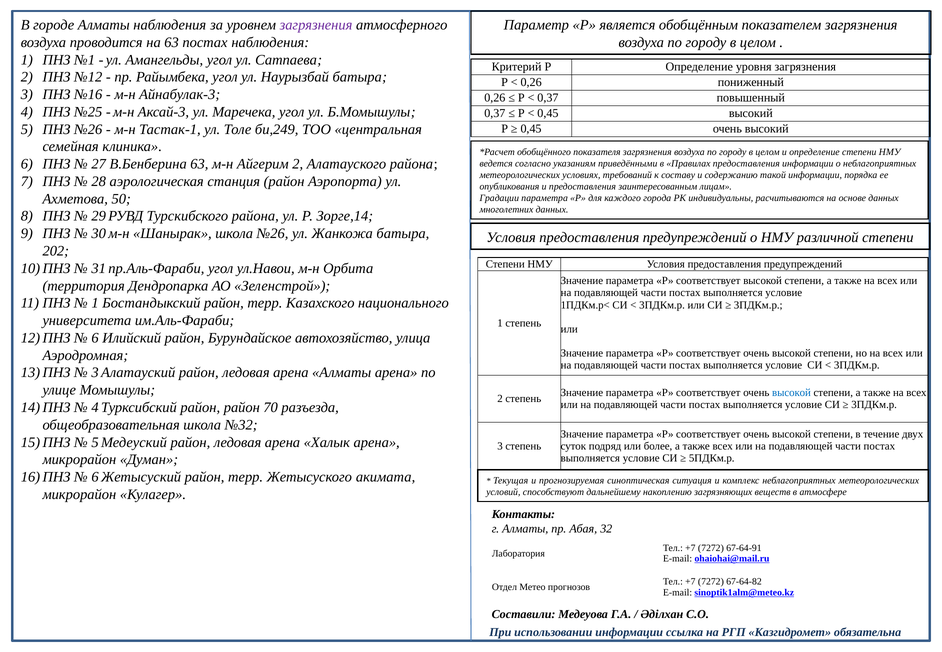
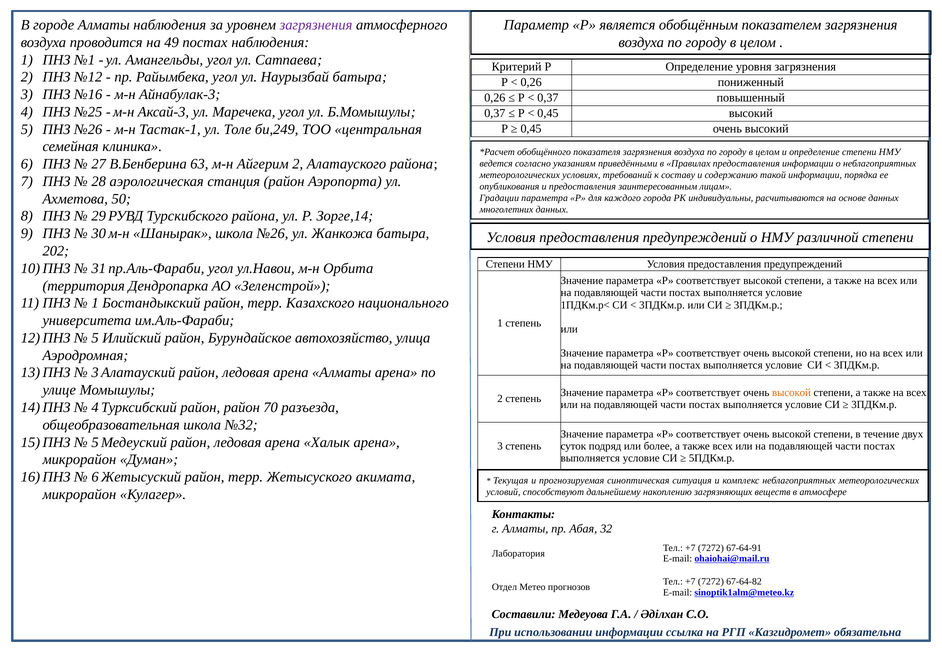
на 63: 63 -> 49
6 at (95, 338): 6 -> 5
высокой at (792, 393) colour: blue -> orange
